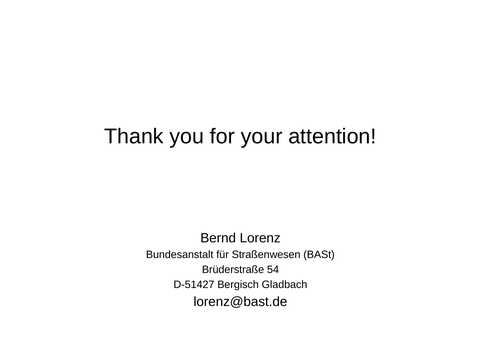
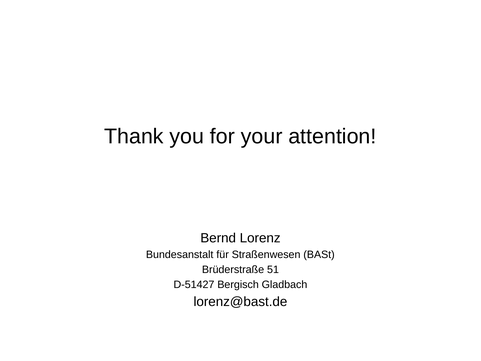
54: 54 -> 51
